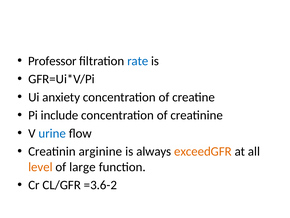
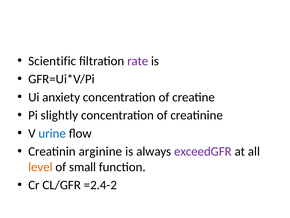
Professor: Professor -> Scientific
rate colour: blue -> purple
include: include -> slightly
exceedGFR colour: orange -> purple
large: large -> small
=3.6-2: =3.6-2 -> =2.4-2
